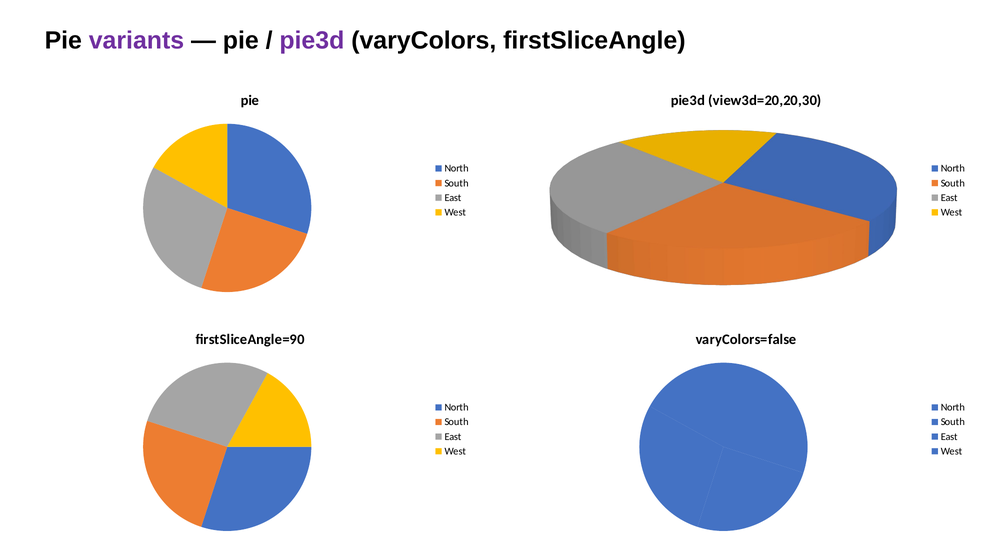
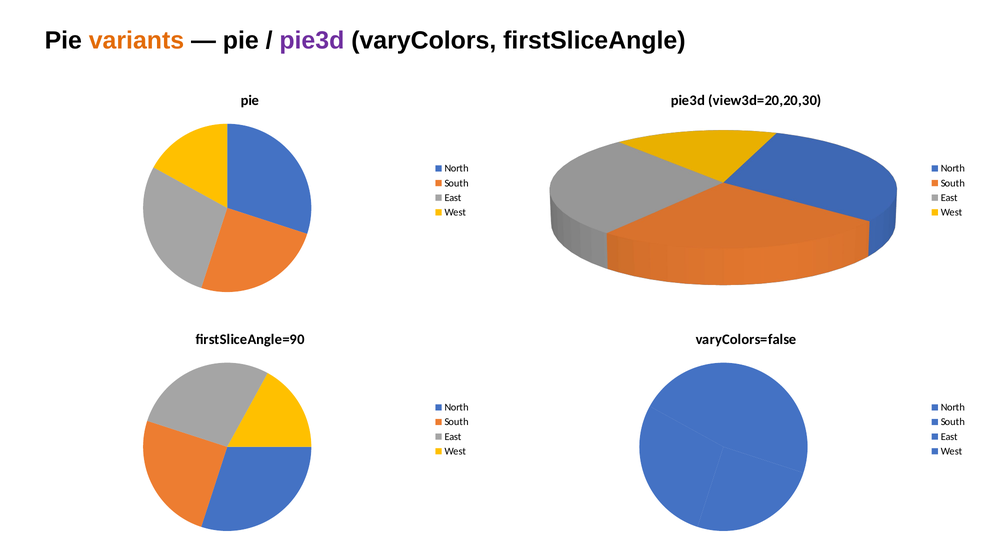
variants colour: purple -> orange
